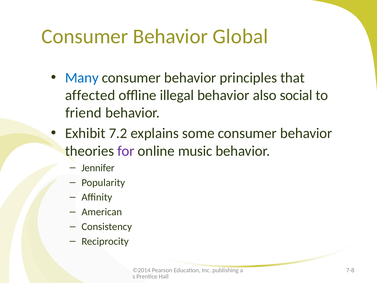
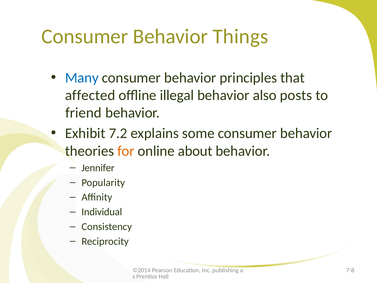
Global: Global -> Things
social: social -> posts
for colour: purple -> orange
music: music -> about
American: American -> Individual
